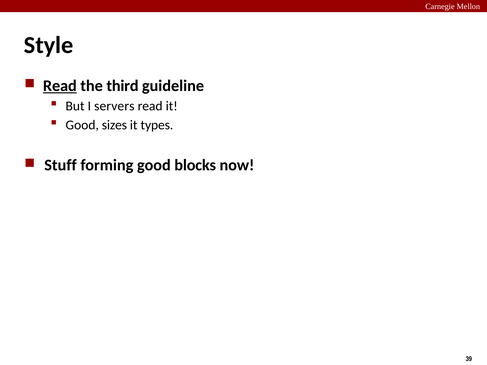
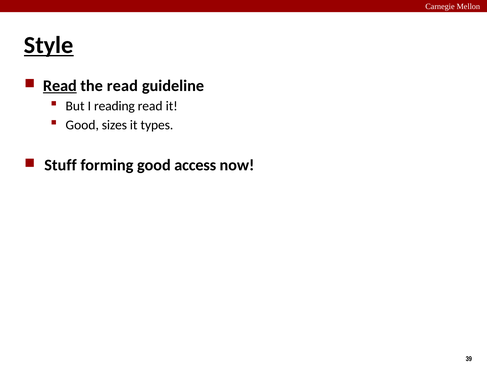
Style underline: none -> present
the third: third -> read
servers: servers -> reading
blocks: blocks -> access
